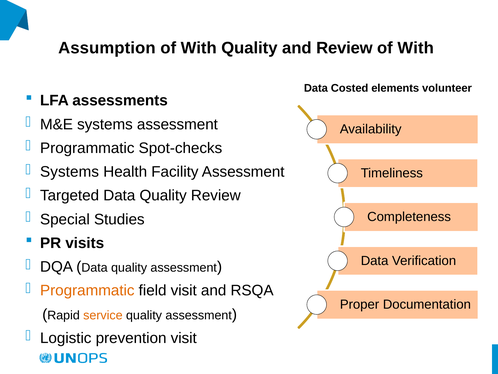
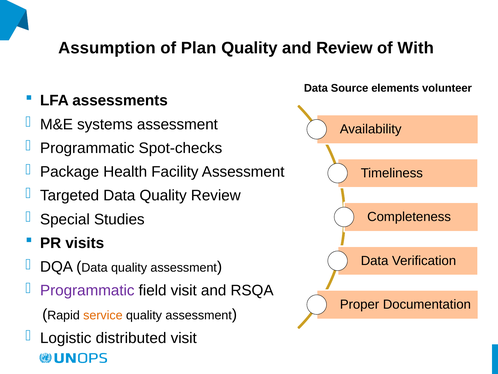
With at (199, 48): With -> Plan
Costed: Costed -> Source
Systems at (70, 172): Systems -> Package
Programmatic at (87, 290) colour: orange -> purple
prevention: prevention -> distributed
